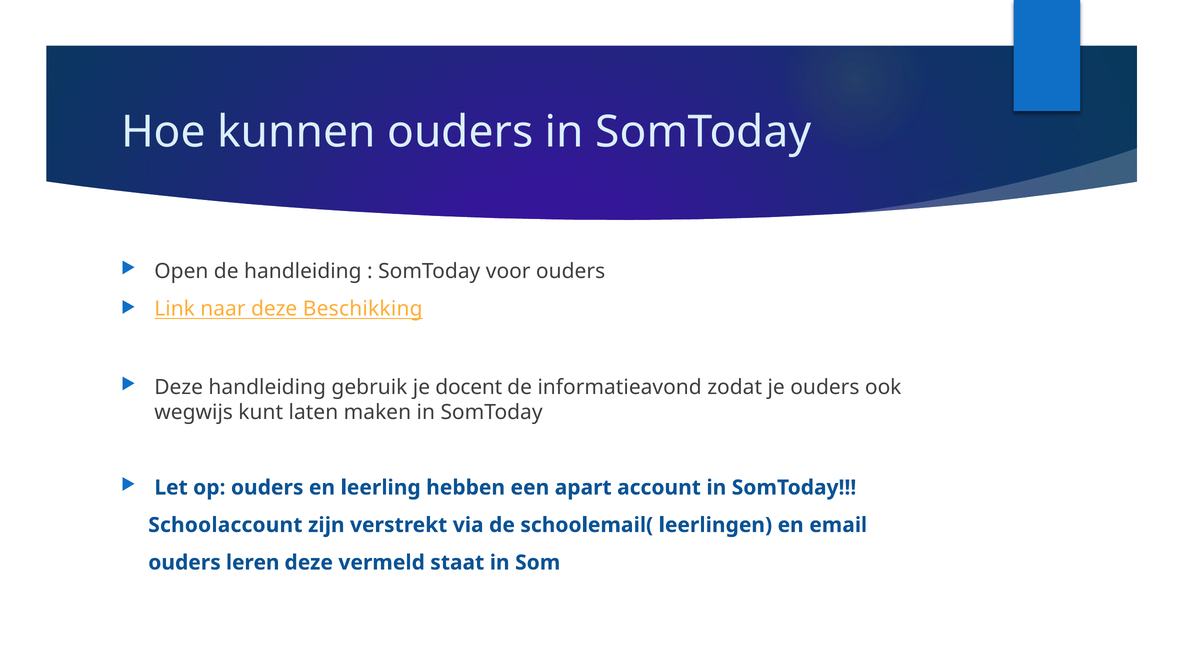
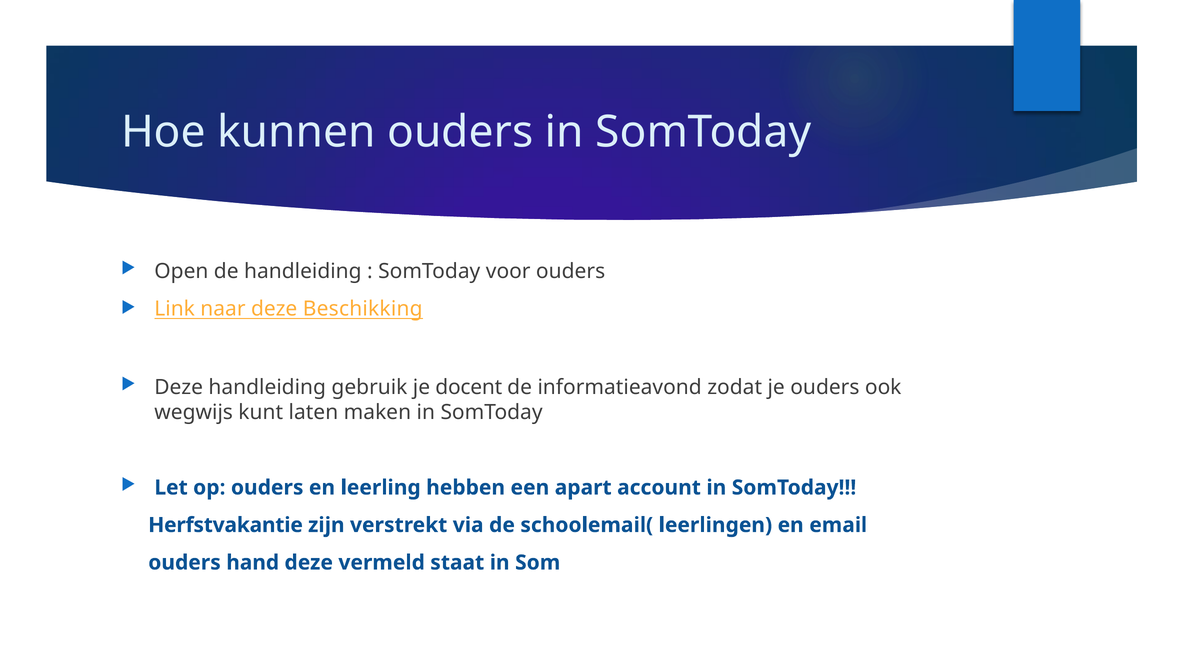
Schoolaccount: Schoolaccount -> Herfstvakantie
leren: leren -> hand
